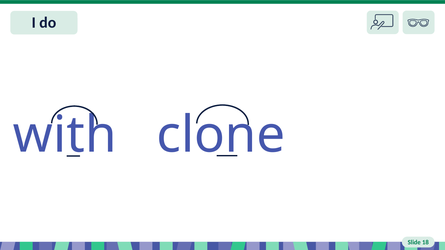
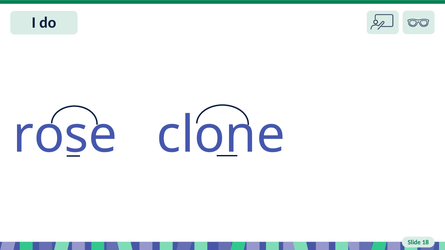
with: with -> rose
